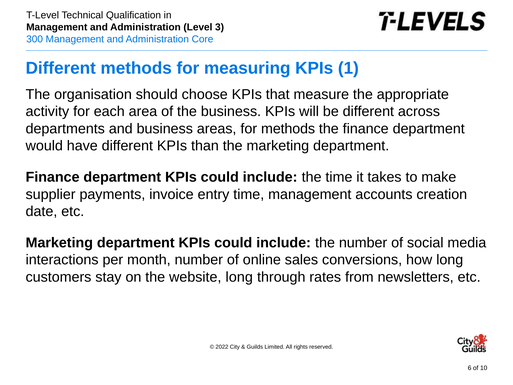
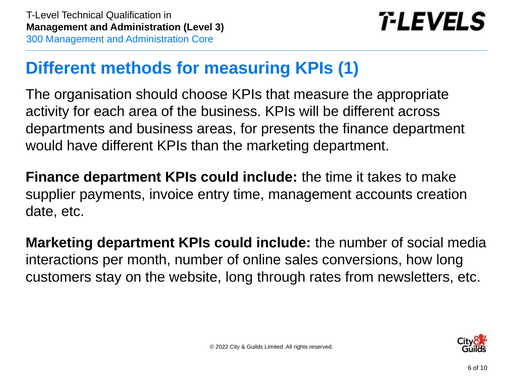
for methods: methods -> presents
